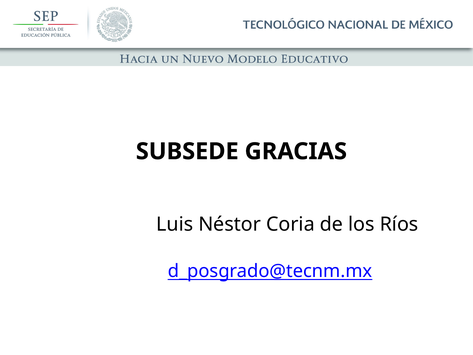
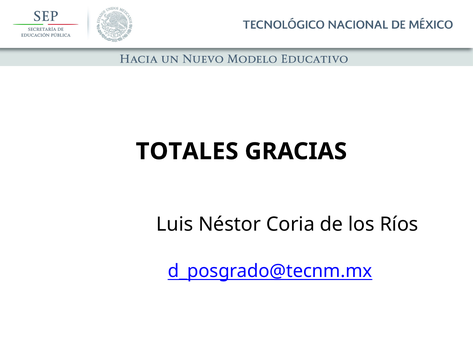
SUBSEDE: SUBSEDE -> TOTALES
